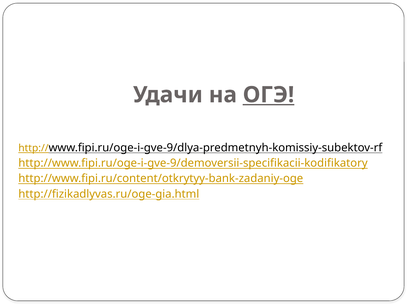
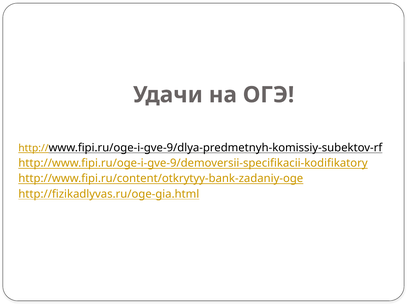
ОГЭ underline: present -> none
